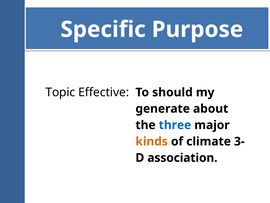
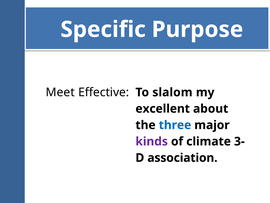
Topic: Topic -> Meet
should: should -> slalom
generate: generate -> excellent
kinds colour: orange -> purple
